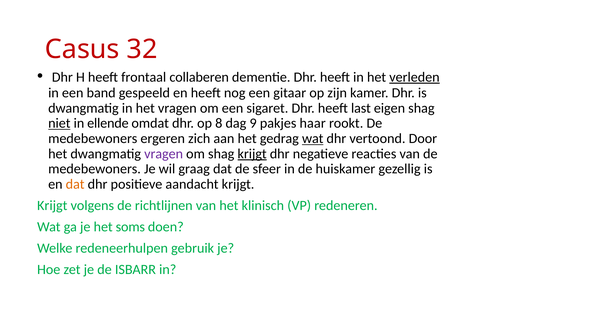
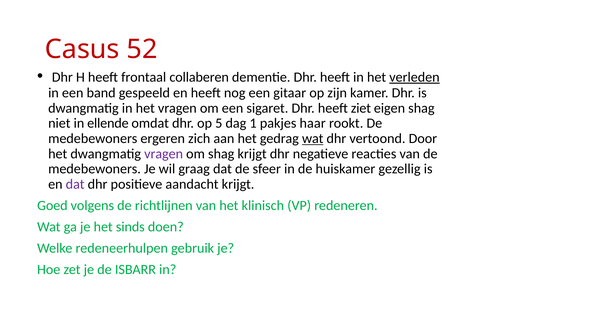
32: 32 -> 52
last: last -> ziet
niet underline: present -> none
8: 8 -> 5
9: 9 -> 1
krijgt at (252, 154) underline: present -> none
dat at (75, 184) colour: orange -> purple
Krijgt at (52, 206): Krijgt -> Goed
soms: soms -> sinds
